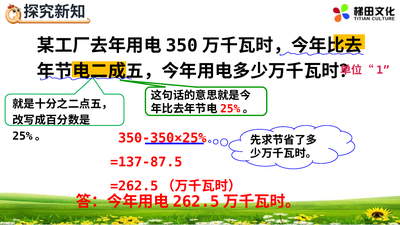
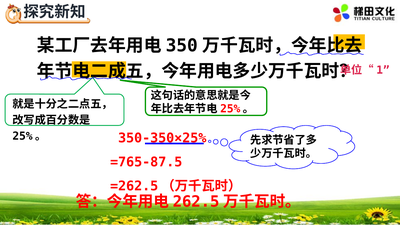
=137-87.5: =137-87.5 -> =765-87.5
